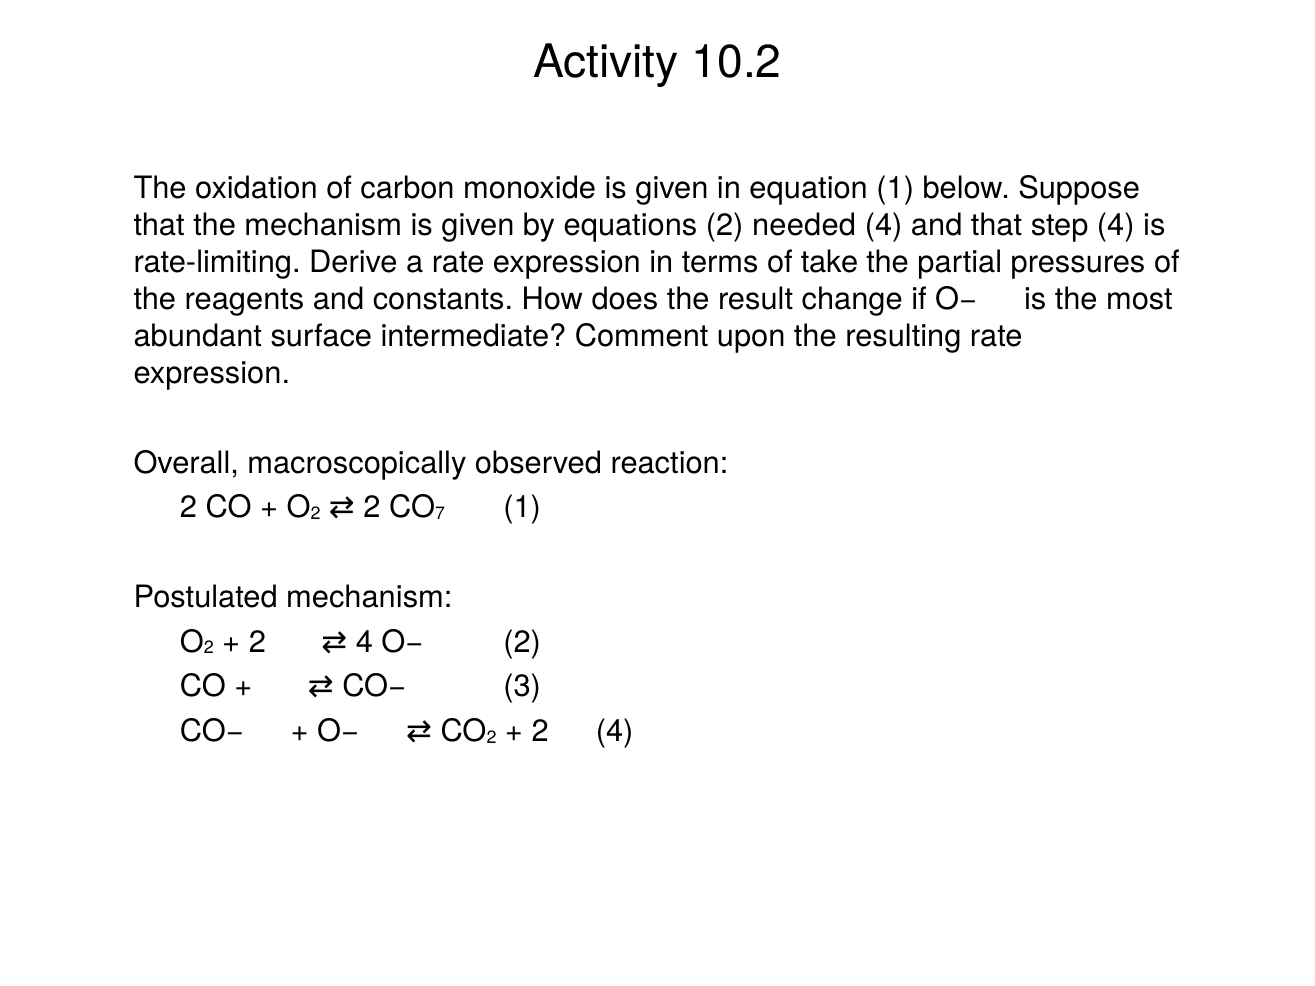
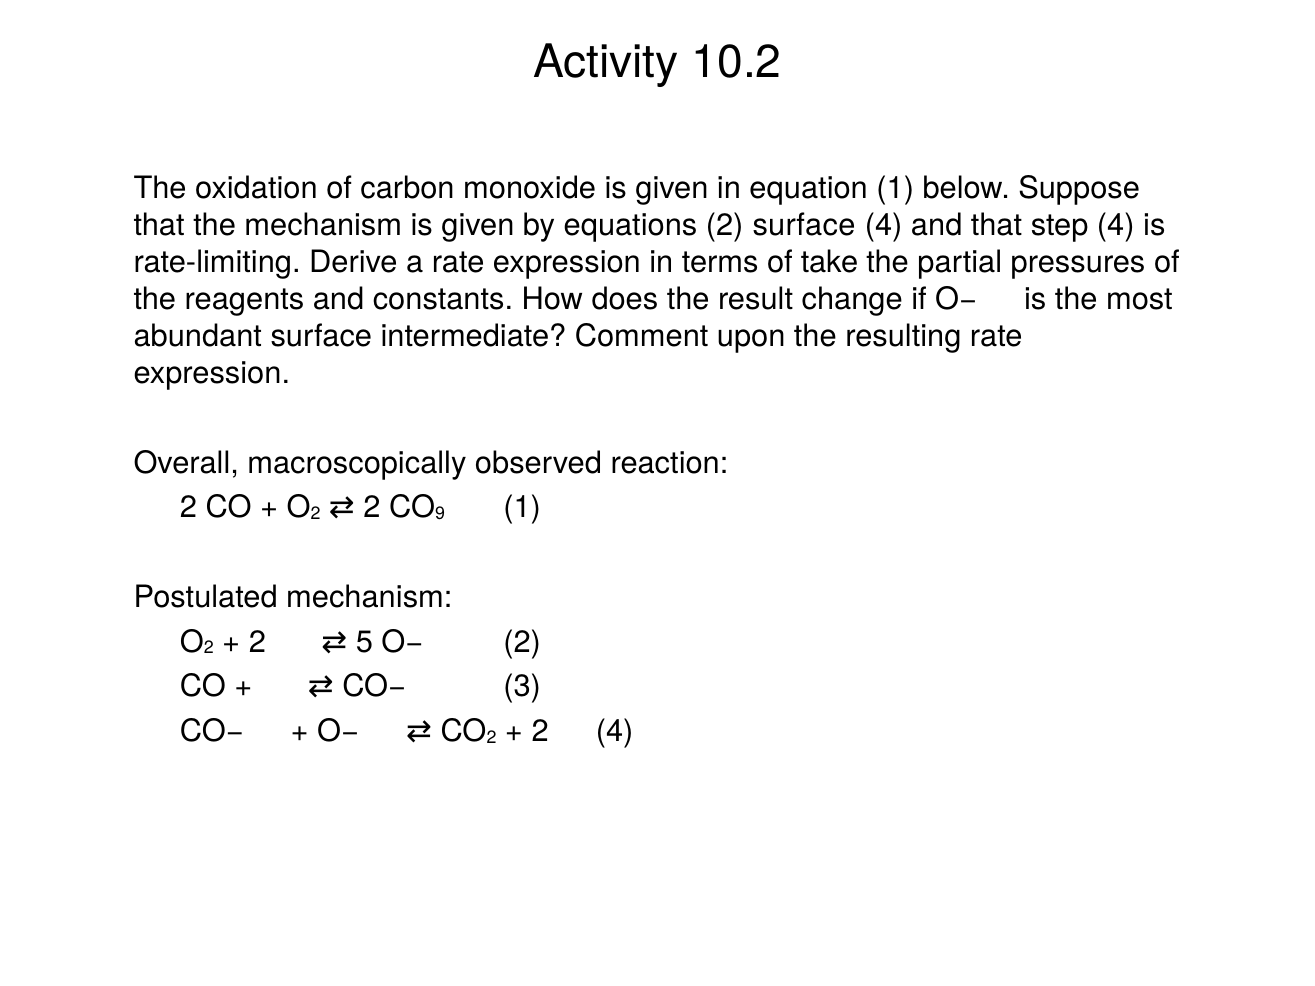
2 needed: needed -> surface
7: 7 -> 9
2 4: 4 -> 5
